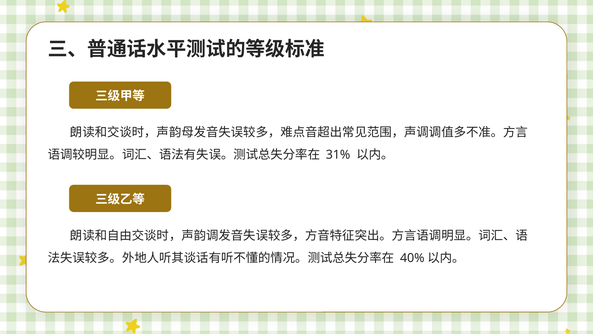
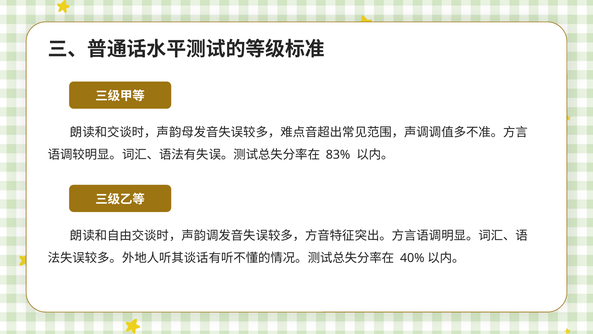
31%: 31% -> 83%
